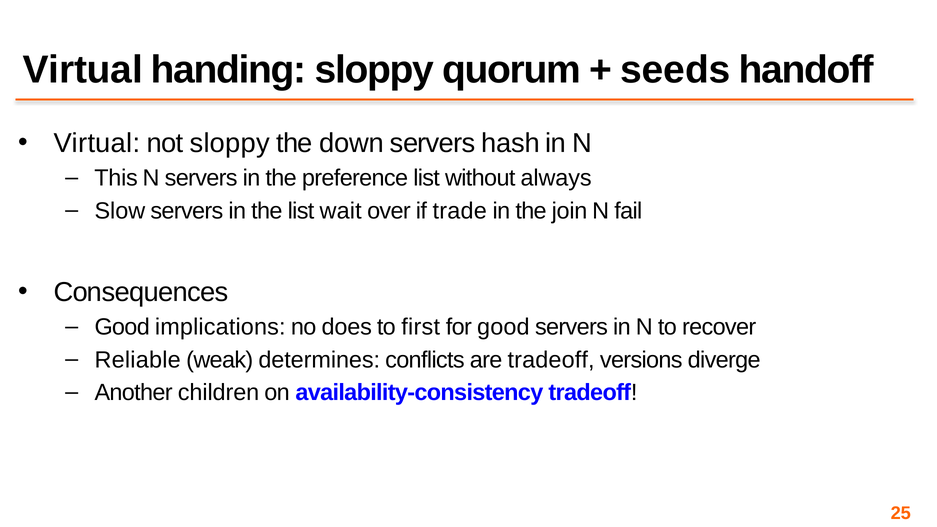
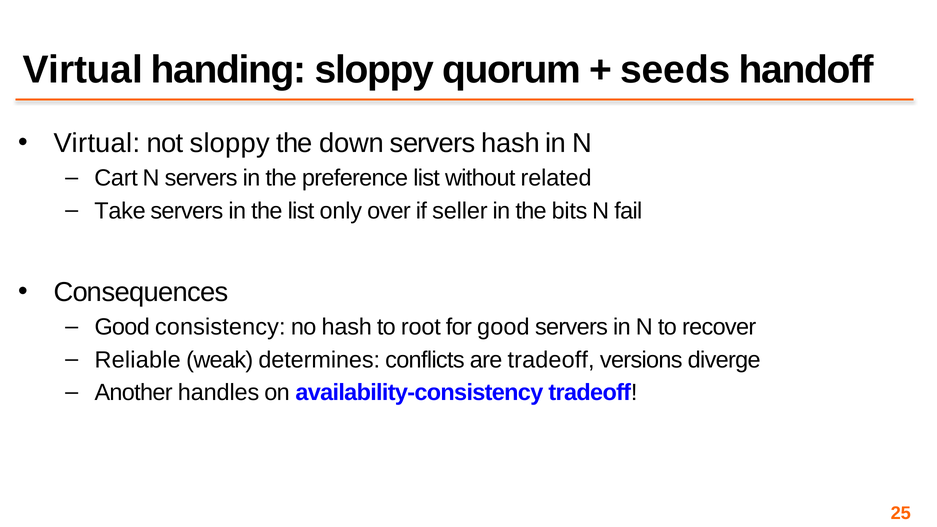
This: This -> Cart
always: always -> related
Slow: Slow -> Take
wait: wait -> only
trade: trade -> seller
join: join -> bits
implications: implications -> consistency
no does: does -> hash
first: first -> root
children: children -> handles
